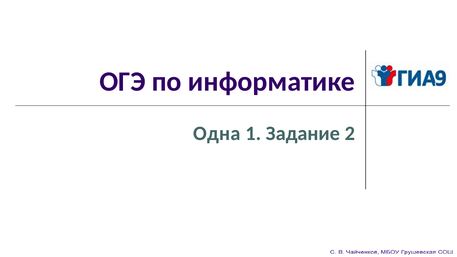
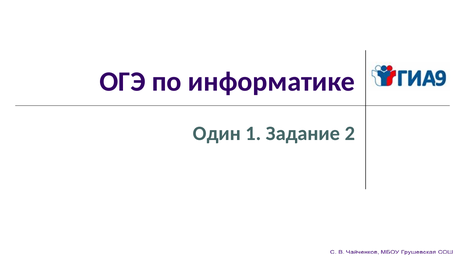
Одна: Одна -> Один
